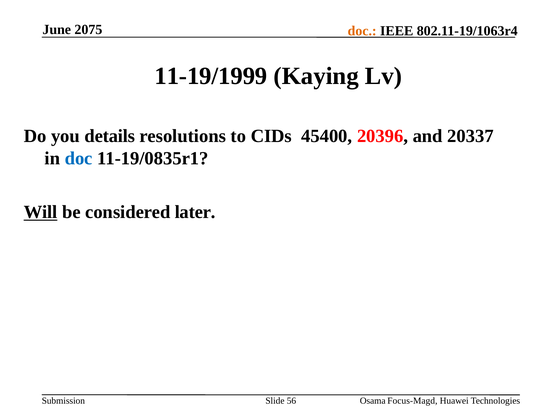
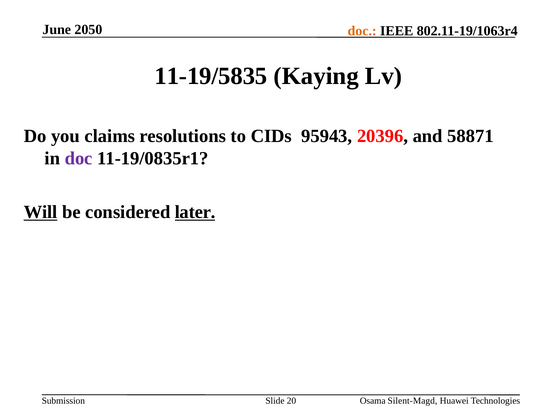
2075: 2075 -> 2050
11-19/1999: 11-19/1999 -> 11-19/5835
details: details -> claims
45400: 45400 -> 95943
20337: 20337 -> 58871
doc at (79, 158) colour: blue -> purple
later underline: none -> present
56: 56 -> 20
Focus-Magd: Focus-Magd -> Silent-Magd
